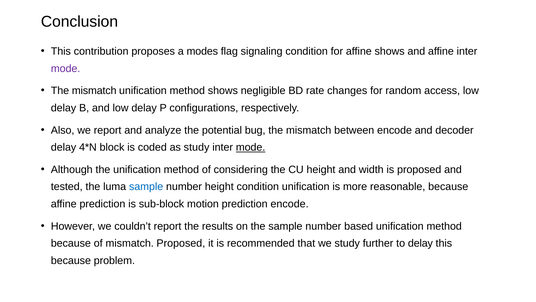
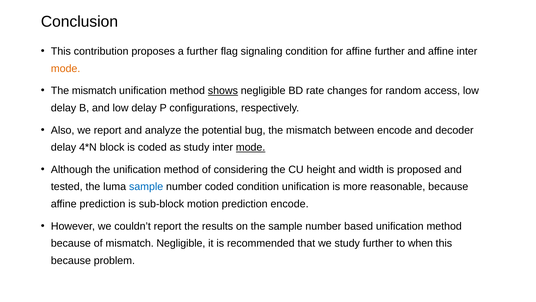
a modes: modes -> further
affine shows: shows -> further
mode at (66, 68) colour: purple -> orange
shows at (223, 91) underline: none -> present
number height: height -> coded
mismatch Proposed: Proposed -> Negligible
to delay: delay -> when
